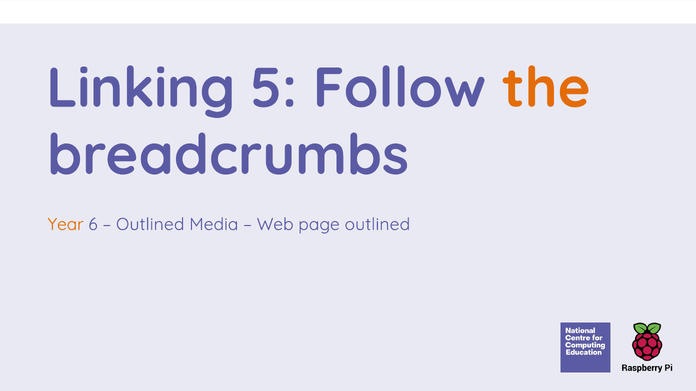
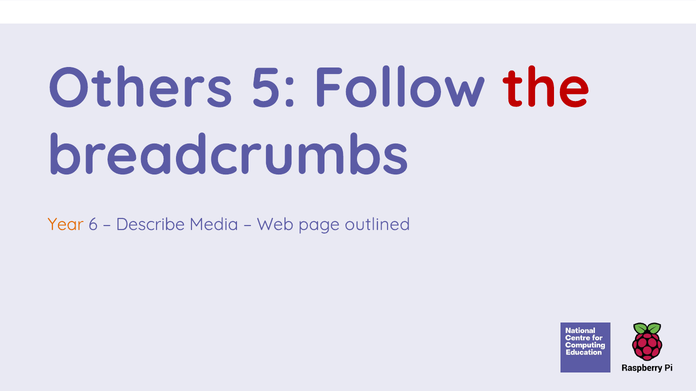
Linking: Linking -> Others
the colour: orange -> red
Outlined at (150, 225): Outlined -> Describe
